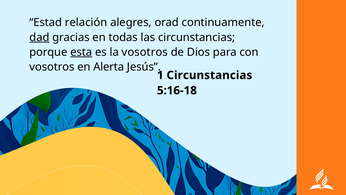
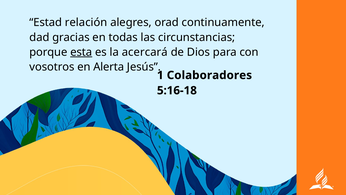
dad underline: present -> none
la vosotros: vosotros -> acercará
1 Circunstancias: Circunstancias -> Colaboradores
